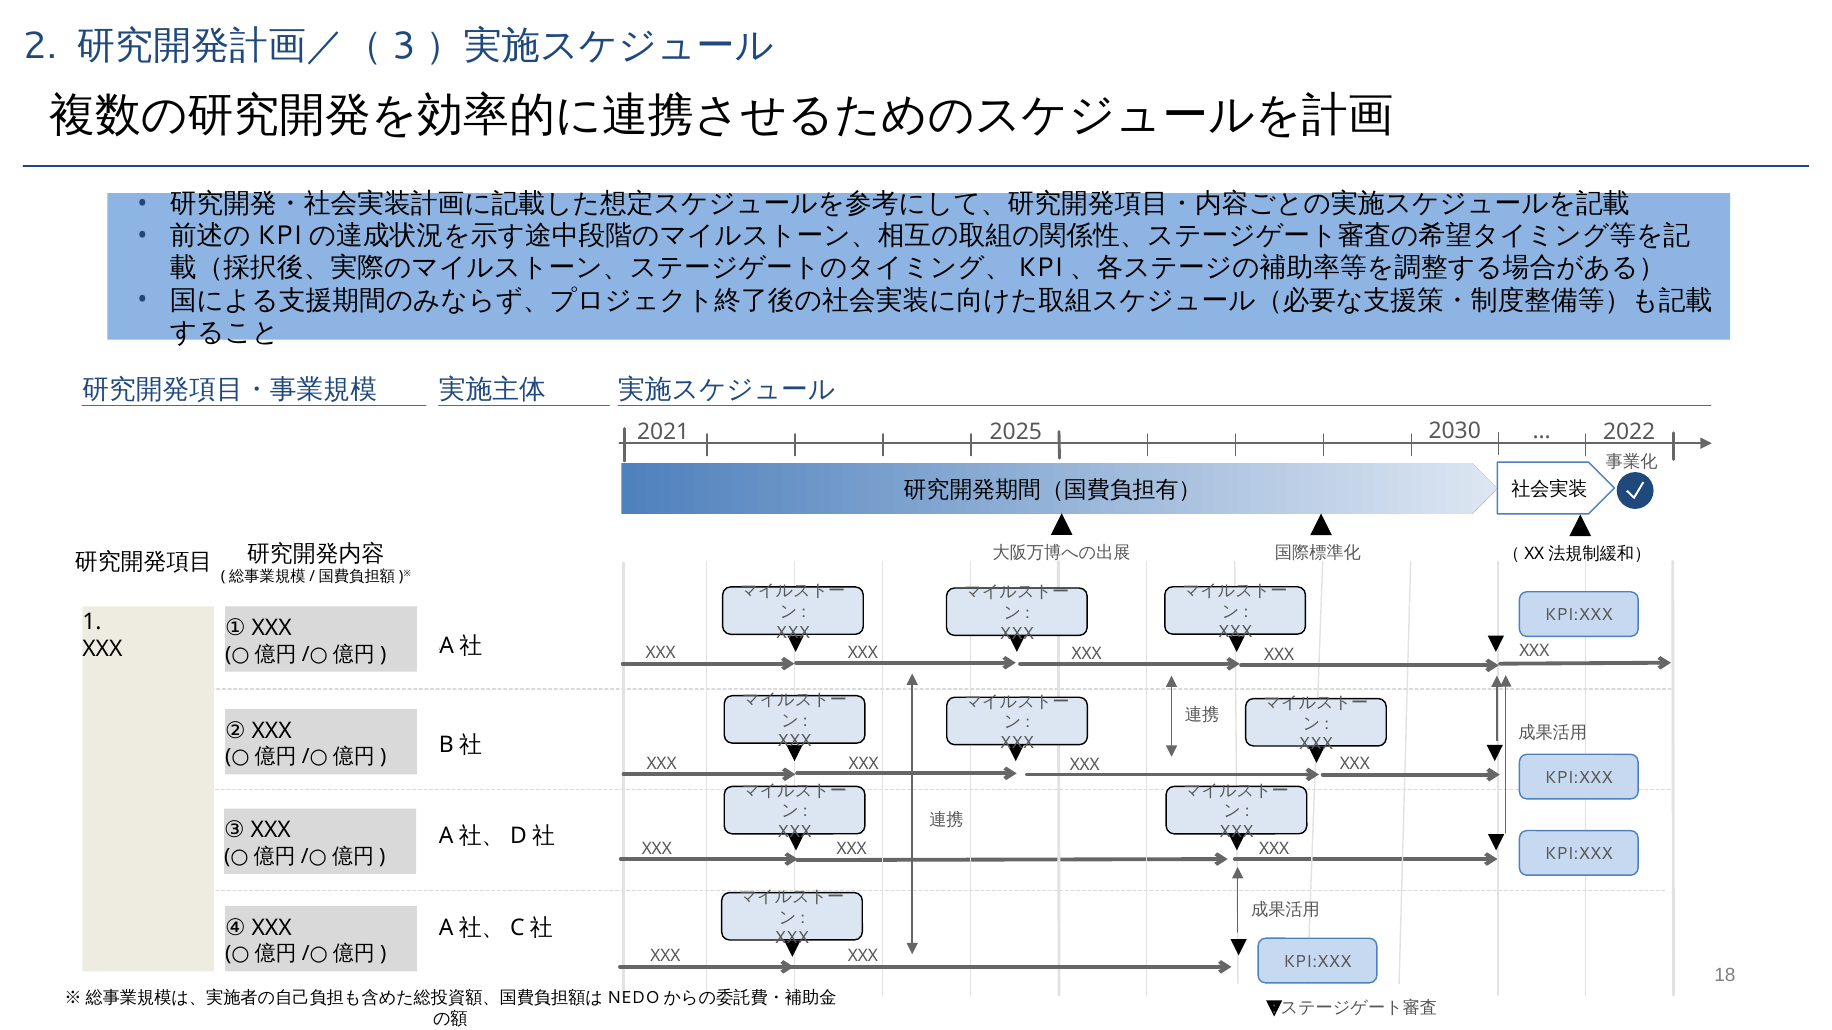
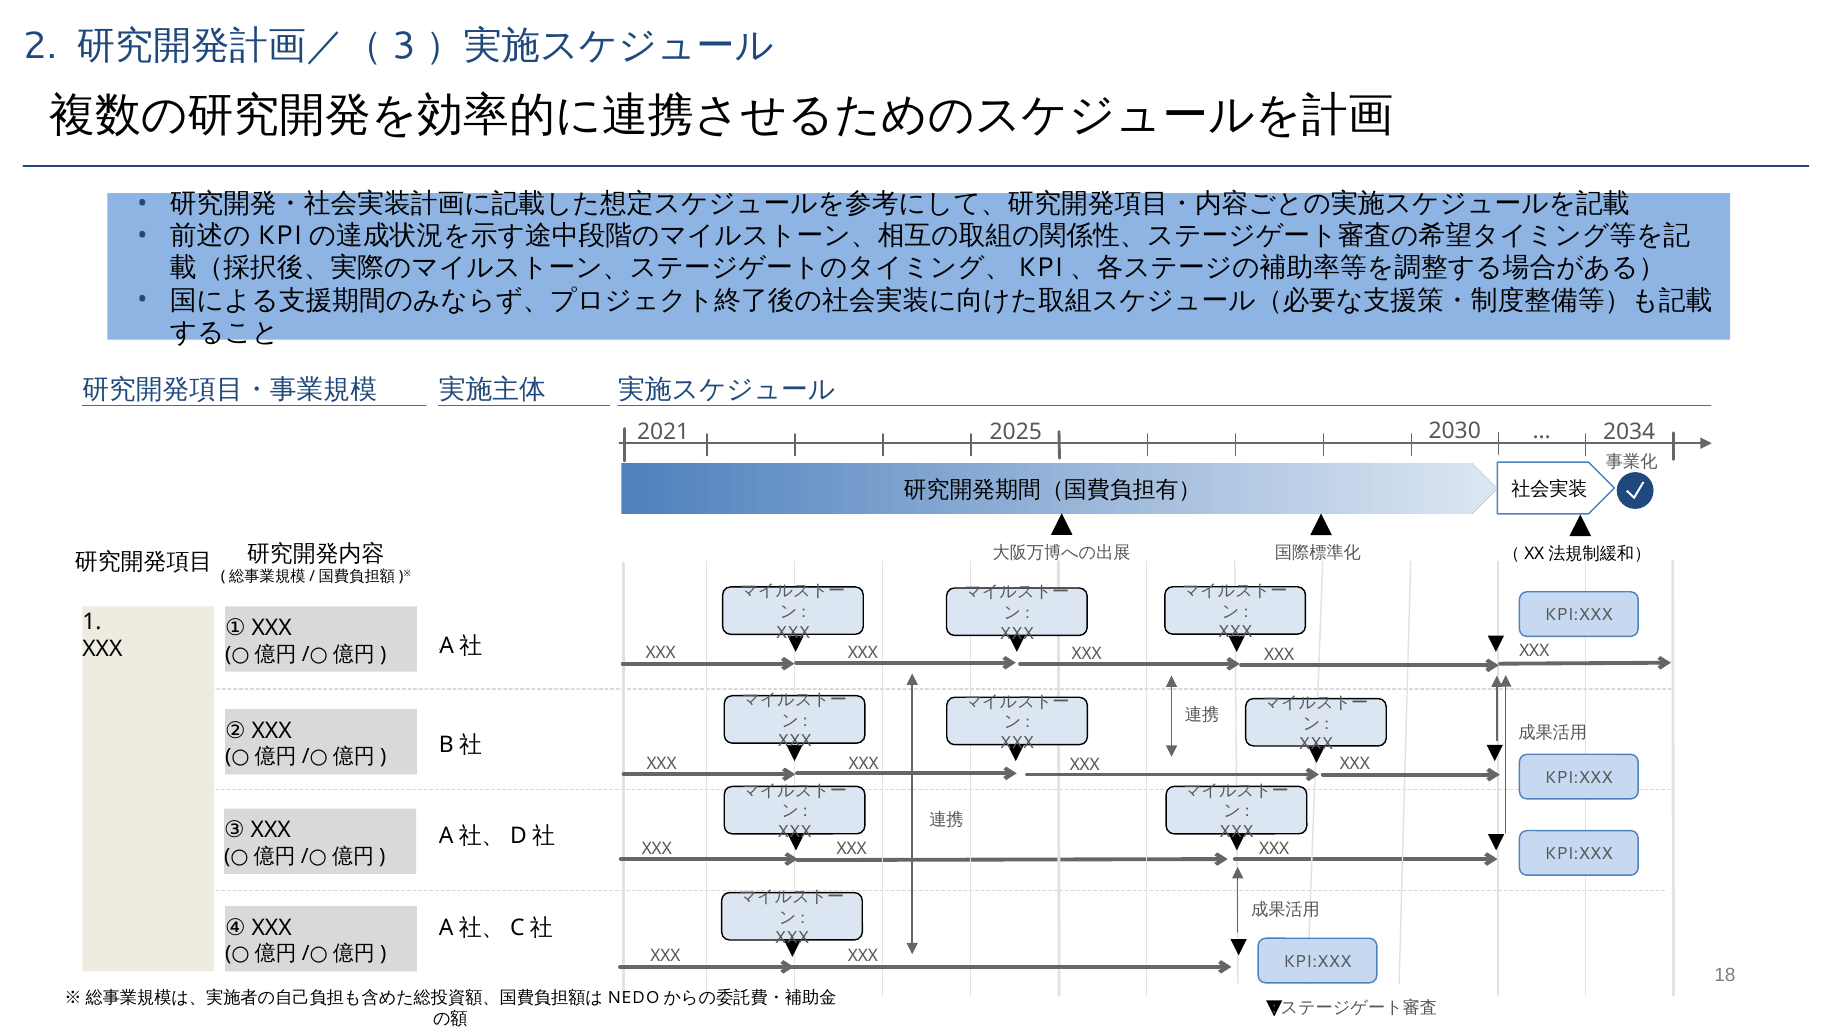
2022: 2022 -> 2034
